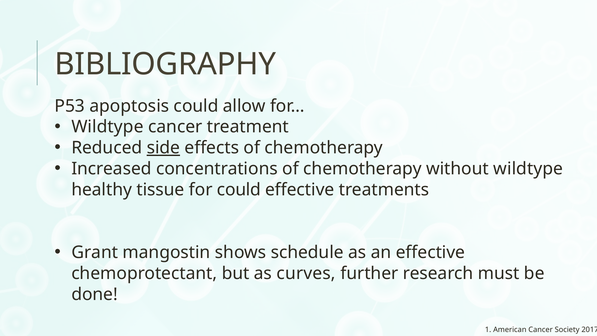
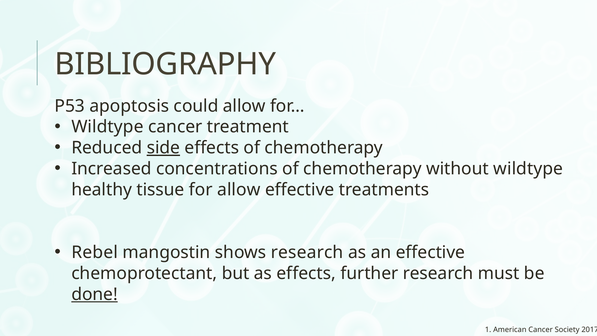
for could: could -> allow
Grant: Grant -> Rebel
shows schedule: schedule -> research
as curves: curves -> effects
done underline: none -> present
